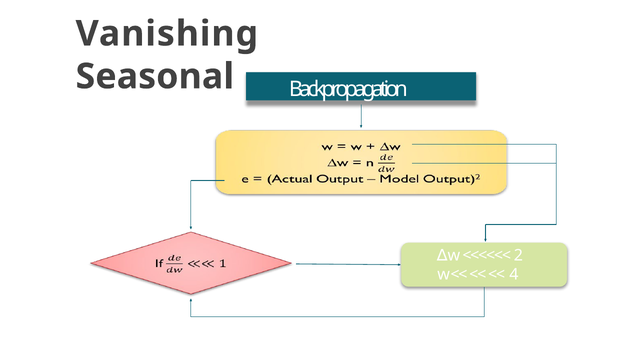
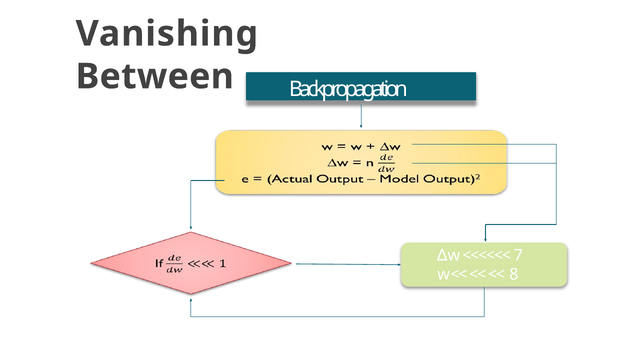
Seasonal: Seasonal -> Between
2: 2 -> 7
4: 4 -> 8
